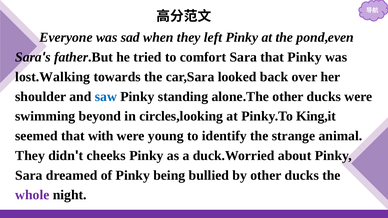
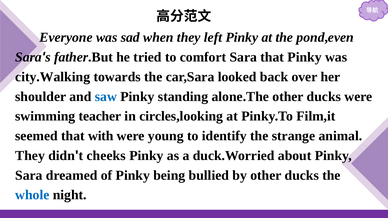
lost.Walking: lost.Walking -> city.Walking
beyond: beyond -> teacher
King,it: King,it -> Film,it
whole colour: purple -> blue
